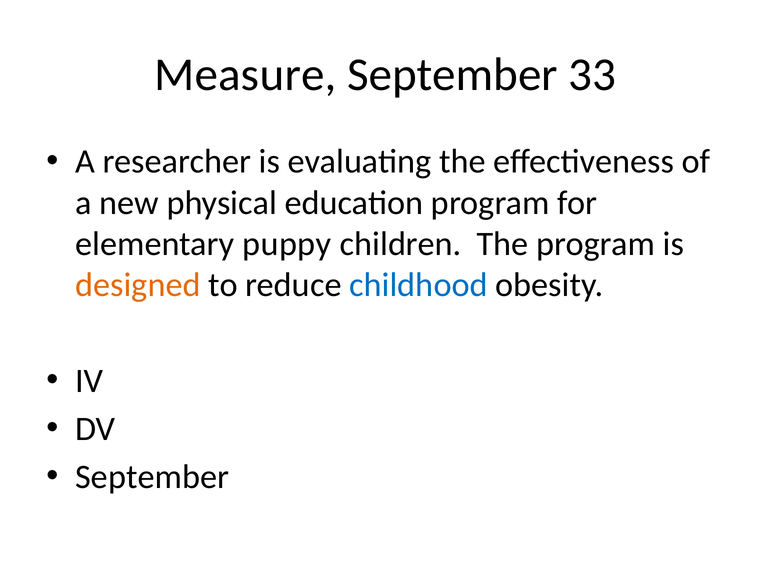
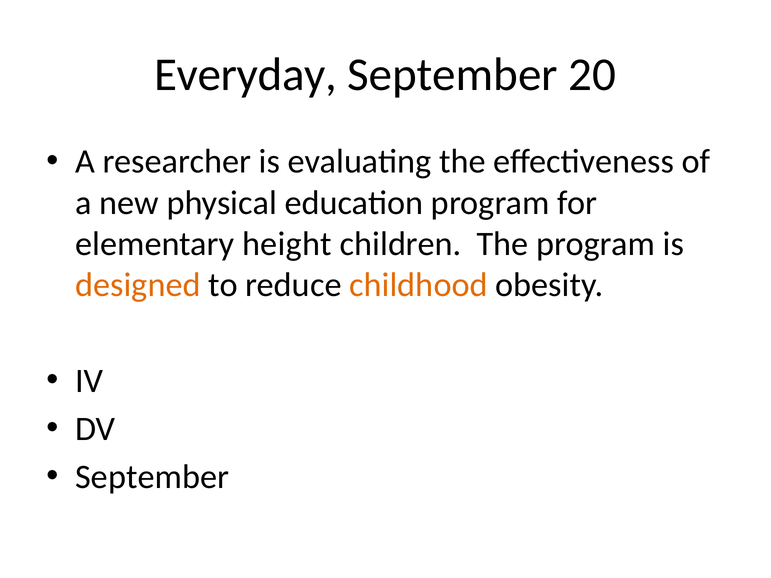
Measure: Measure -> Everyday
33: 33 -> 20
puppy: puppy -> height
childhood colour: blue -> orange
